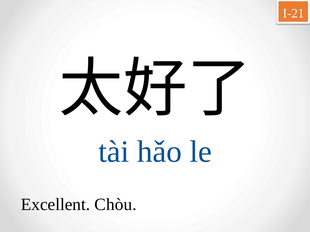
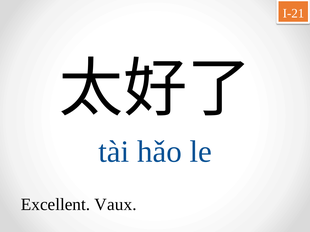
Chòu: Chòu -> Vaux
